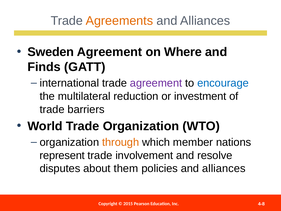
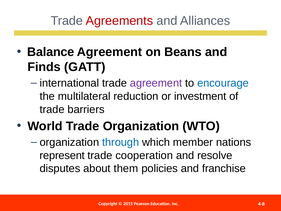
Agreements colour: orange -> red
Sweden: Sweden -> Balance
Where: Where -> Beans
through colour: orange -> blue
involvement: involvement -> cooperation
policies and alliances: alliances -> franchise
